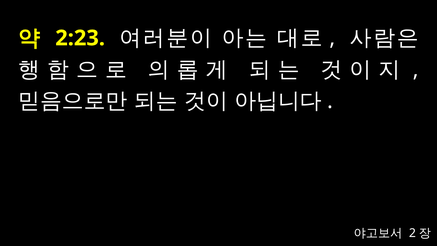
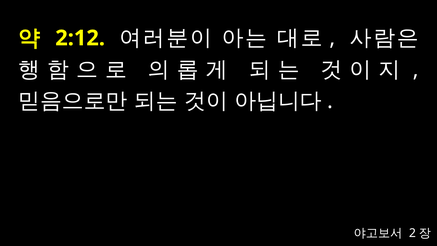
2:23: 2:23 -> 2:12
